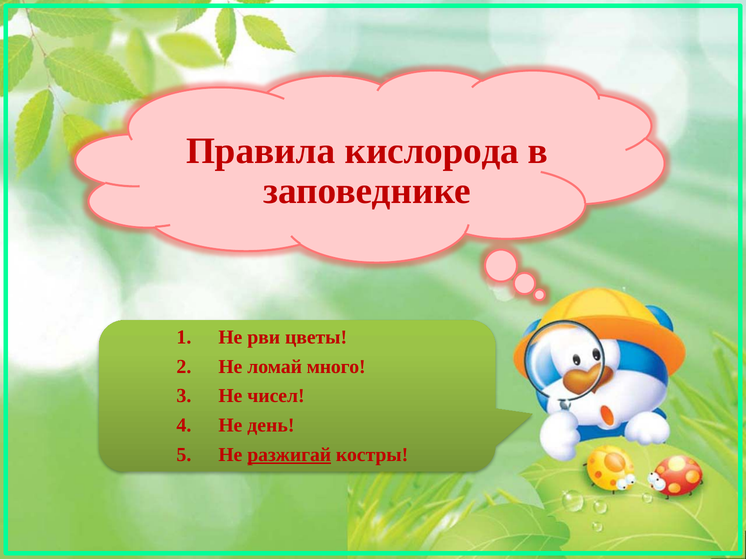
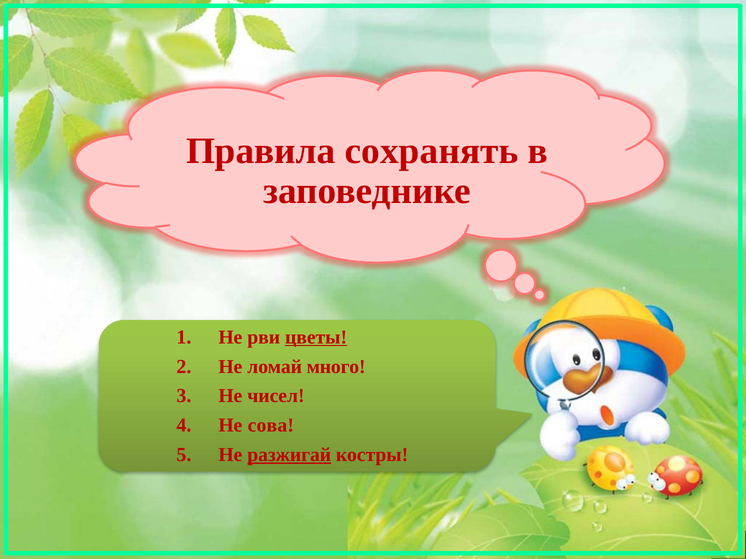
кислорода: кислорода -> сохранять
цветы underline: none -> present
день: день -> сова
